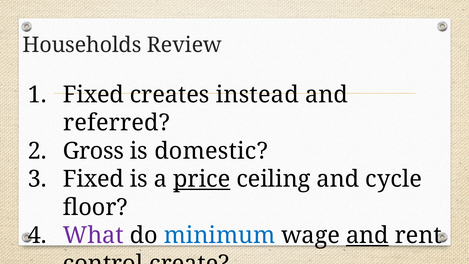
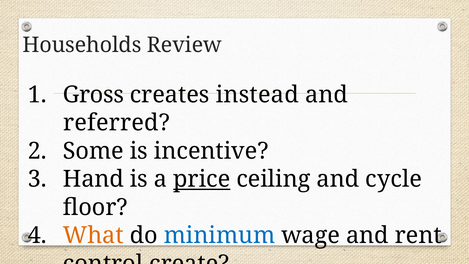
Fixed at (93, 95): Fixed -> Gross
Gross: Gross -> Some
domestic: domestic -> incentive
Fixed at (93, 179): Fixed -> Hand
What colour: purple -> orange
and at (367, 235) underline: present -> none
